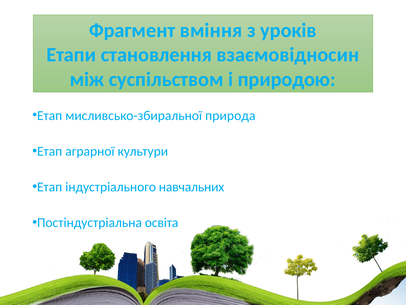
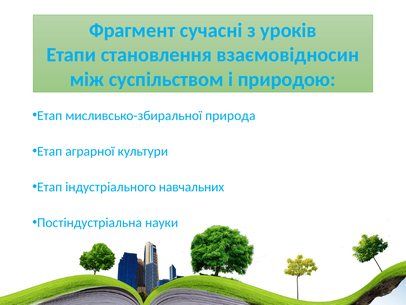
вміння: вміння -> сучасні
освіта: освіта -> науки
